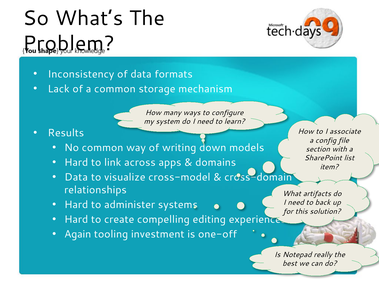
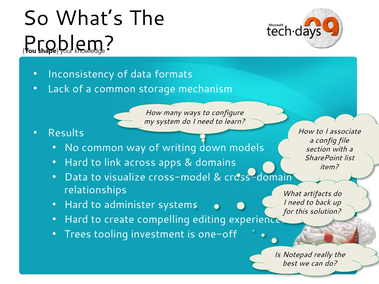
Again: Again -> Trees
